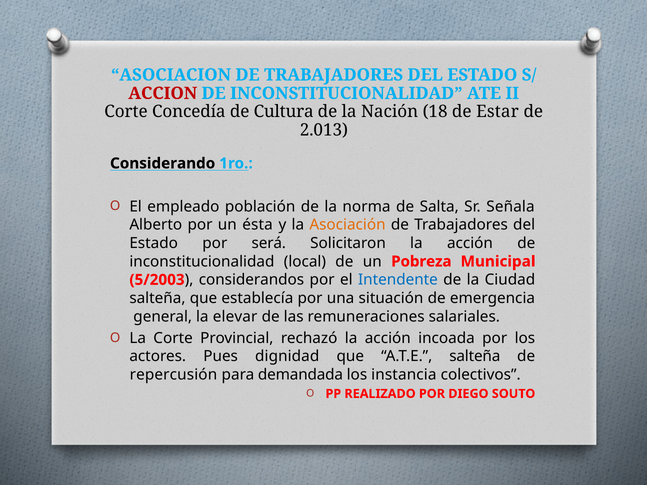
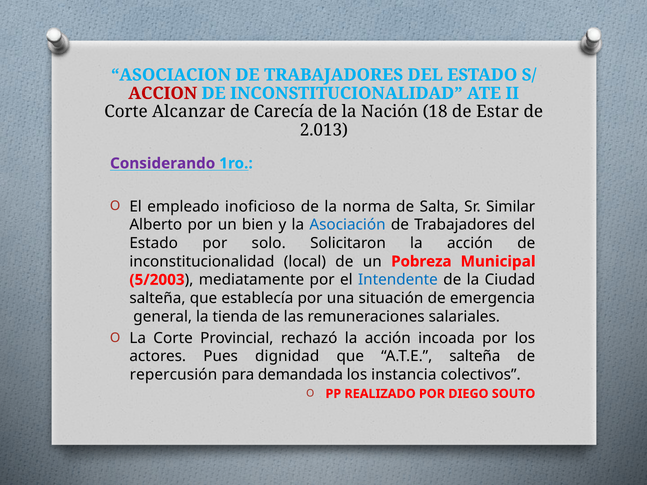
Concedía: Concedía -> Alcanzar
Cultura: Cultura -> Carecía
Considerando colour: black -> purple
población: población -> inoficioso
Señala: Señala -> Similar
ésta: ésta -> bien
Asociación colour: orange -> blue
será: será -> solo
considerandos: considerandos -> mediatamente
elevar: elevar -> tienda
